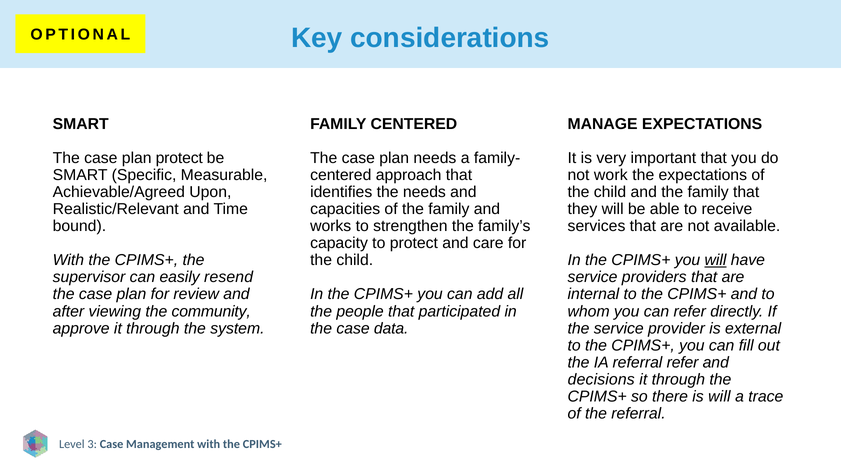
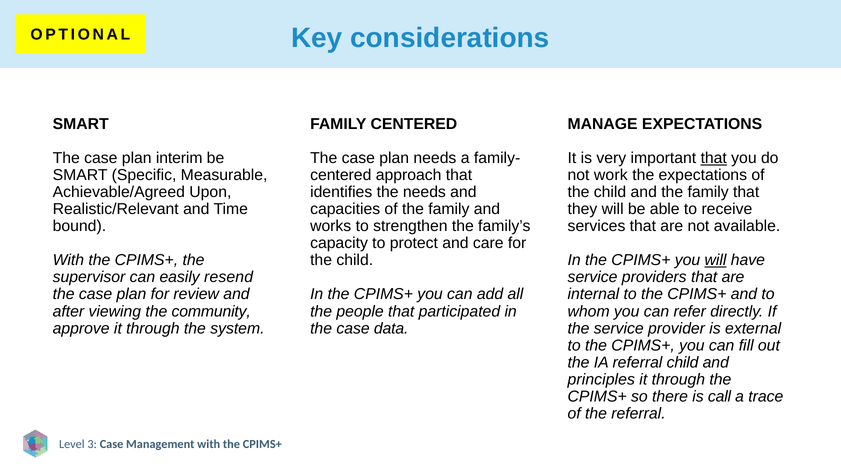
plan protect: protect -> interim
that at (714, 158) underline: none -> present
referral refer: refer -> child
decisions: decisions -> principles
is will: will -> call
